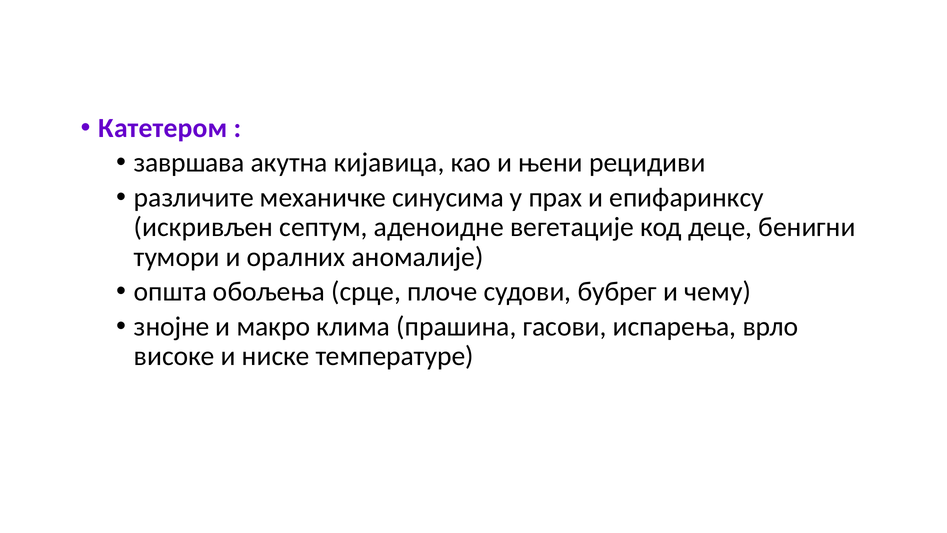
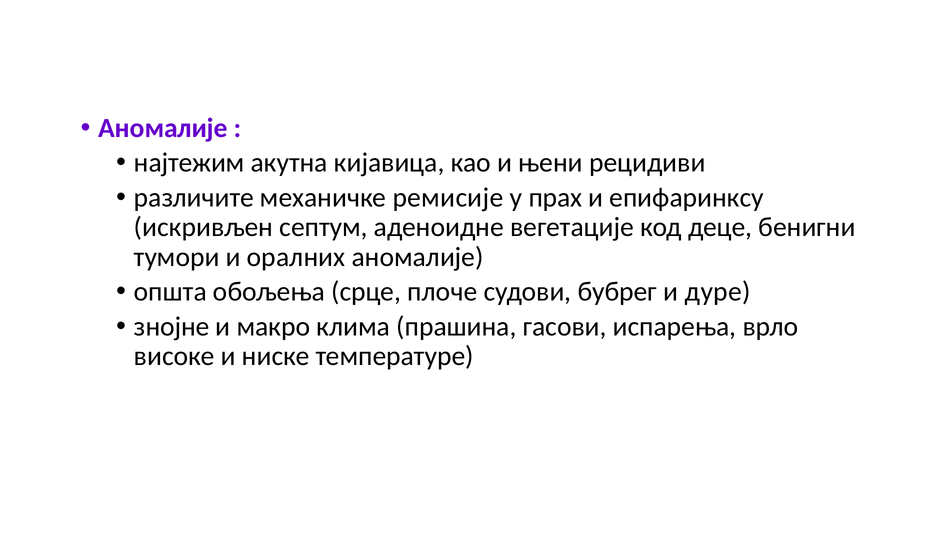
Катетером at (163, 128): Катетером -> Аномалије
завршава: завршава -> најтежим
синусима: синусима -> ремисије
чему: чему -> дуре
